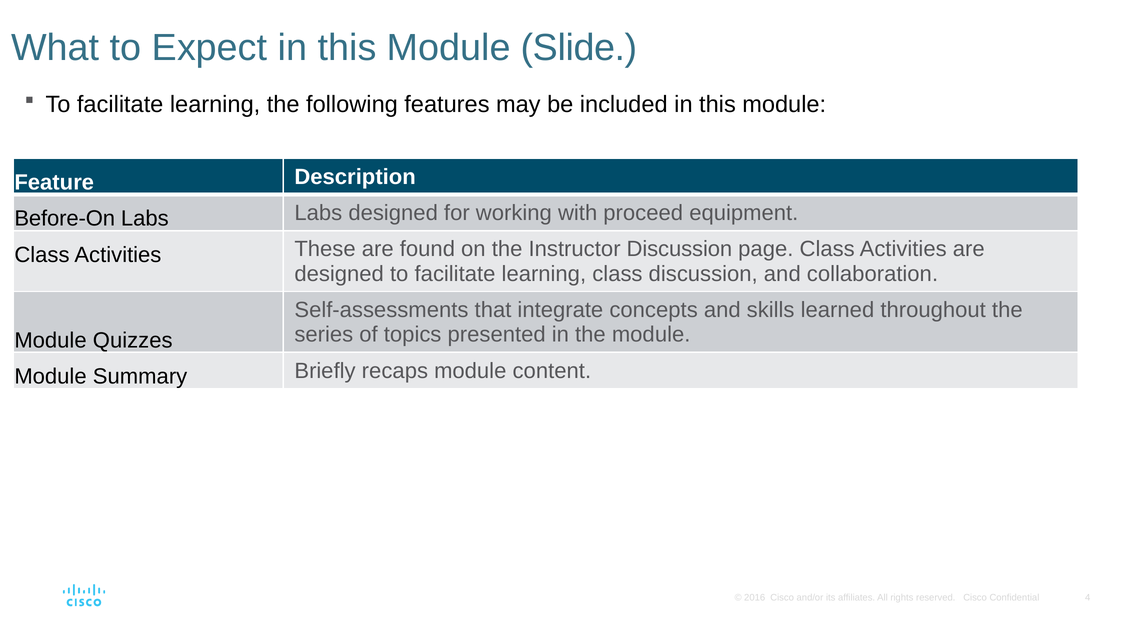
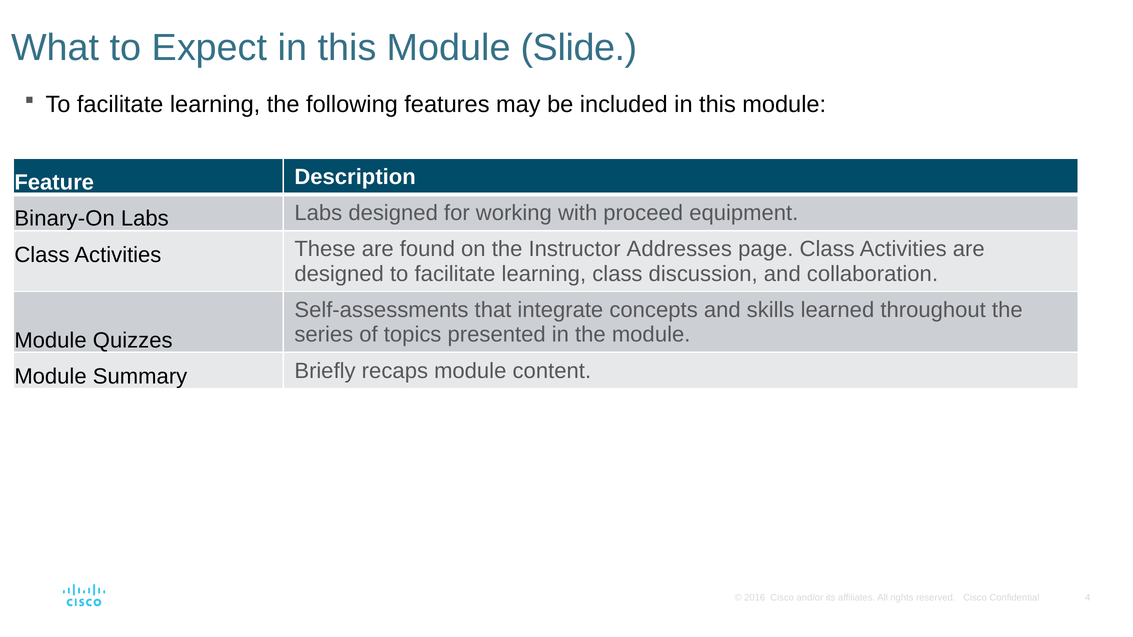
Before-On: Before-On -> Binary-On
Instructor Discussion: Discussion -> Addresses
